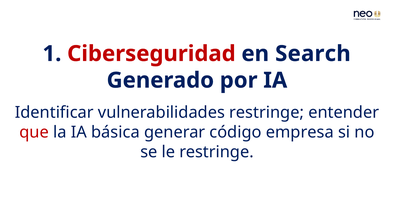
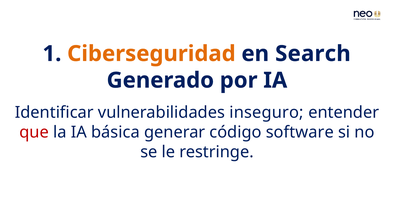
Ciberseguridad colour: red -> orange
vulnerabilidades restringe: restringe -> inseguro
empresa: empresa -> software
